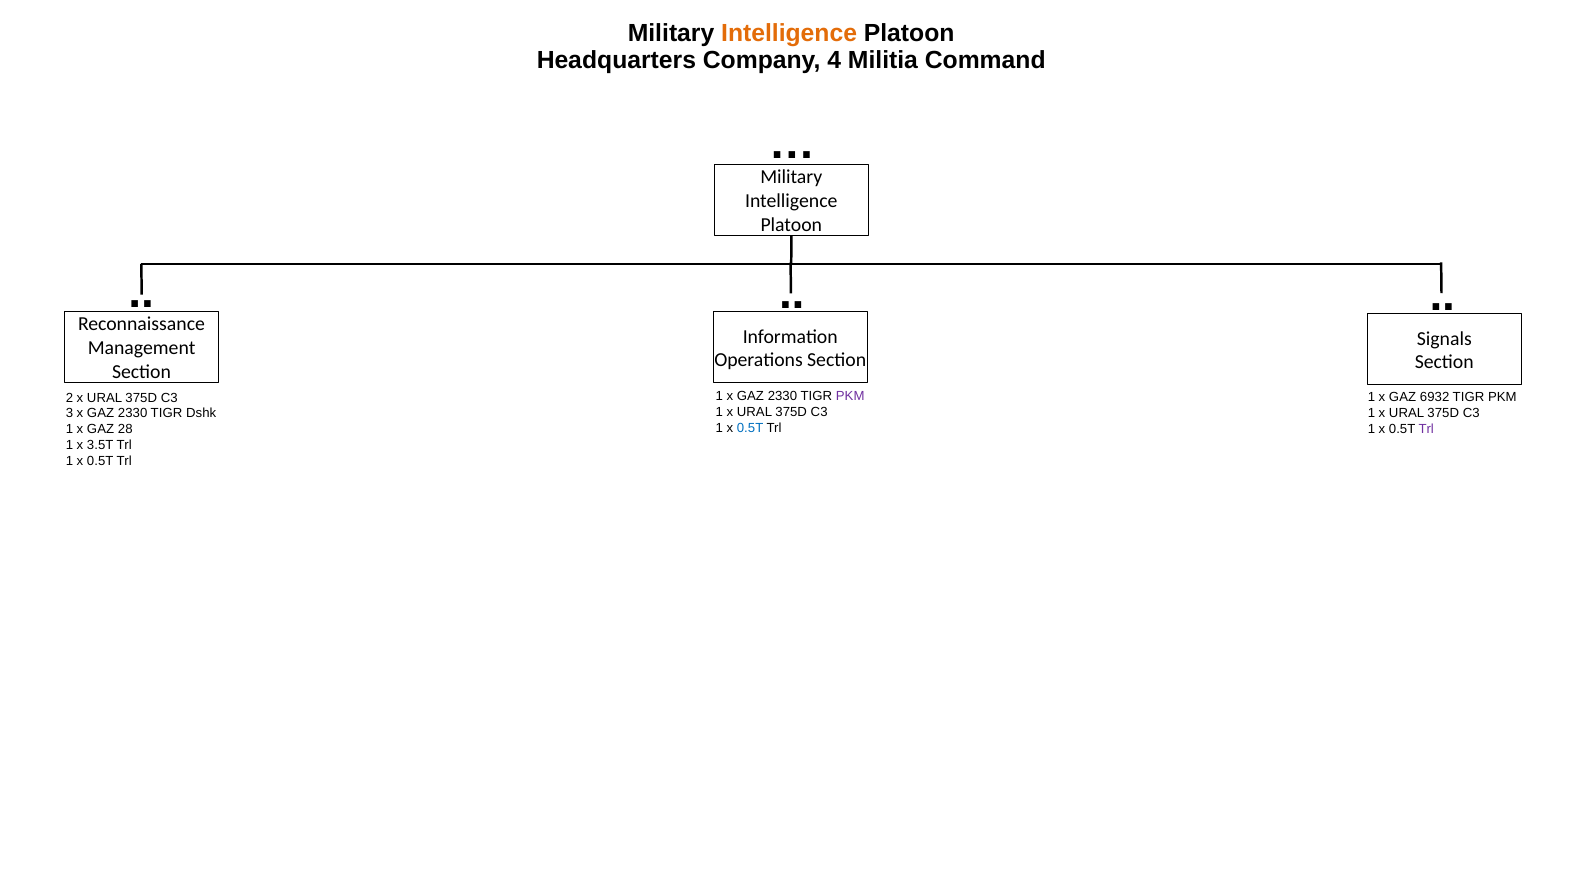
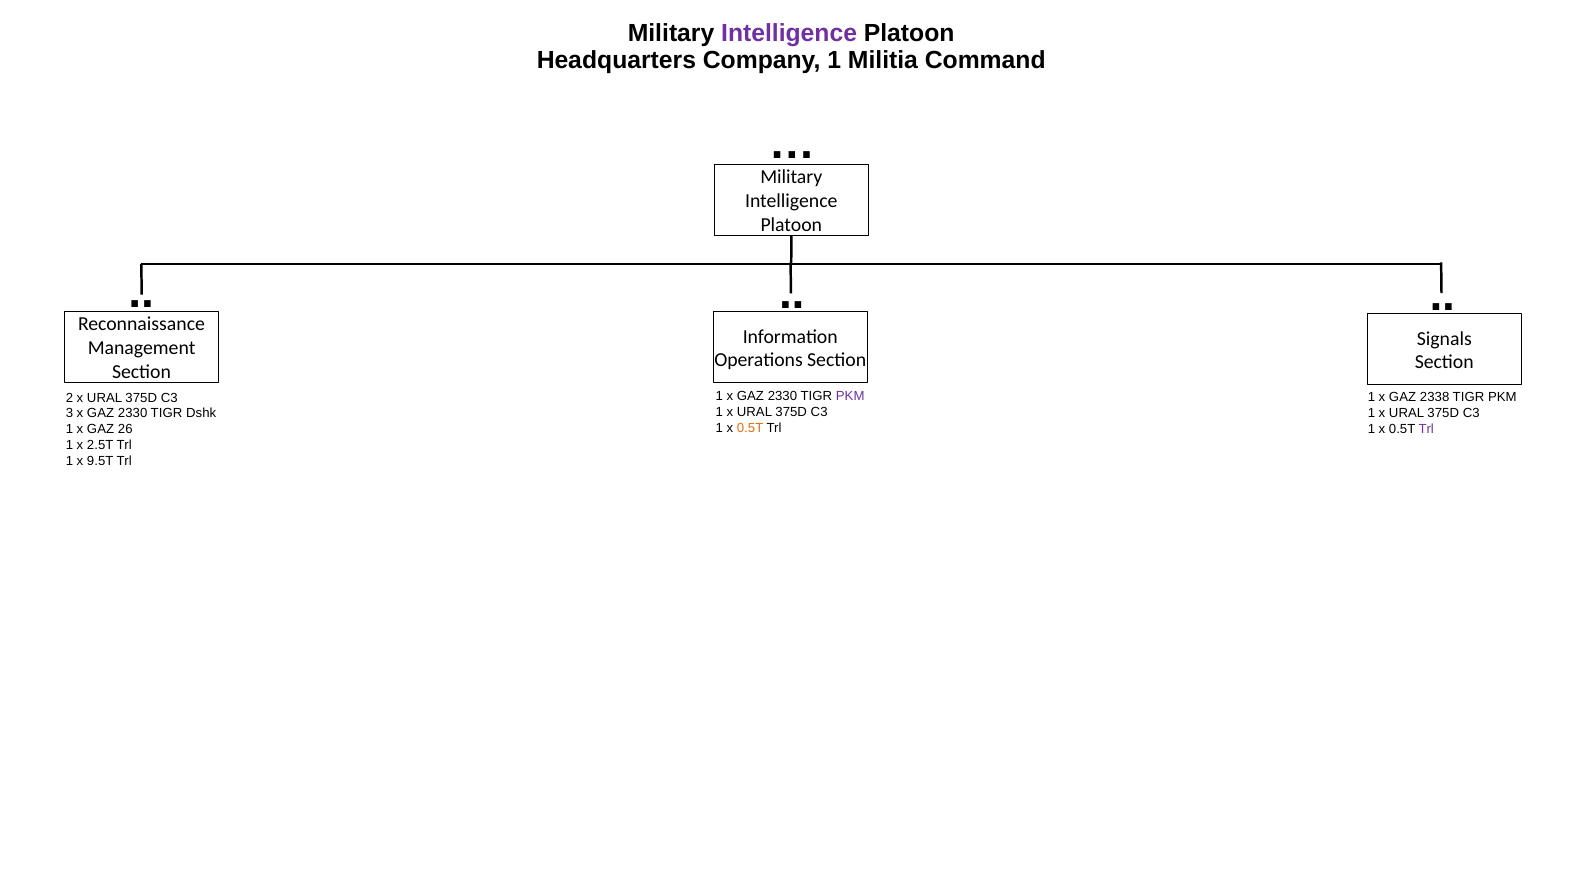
Intelligence at (789, 34) colour: orange -> purple
Company 4: 4 -> 1
6932: 6932 -> 2338
0.5T at (750, 428) colour: blue -> orange
28: 28 -> 26
3.5T: 3.5T -> 2.5T
0.5T at (100, 461): 0.5T -> 9.5T
